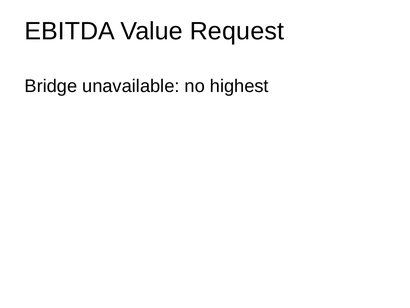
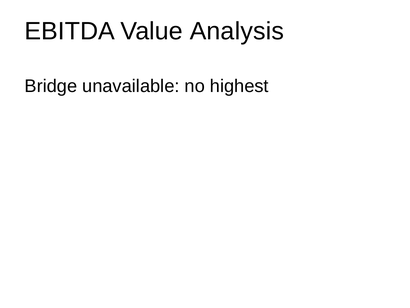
Request: Request -> Analysis
